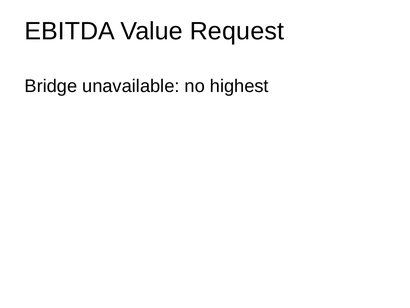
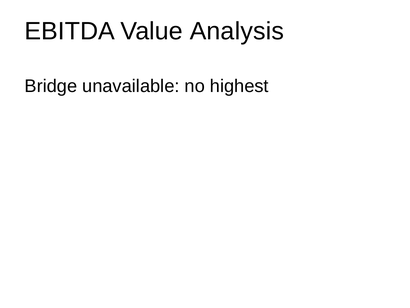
Request: Request -> Analysis
